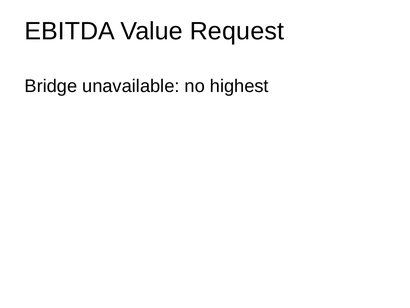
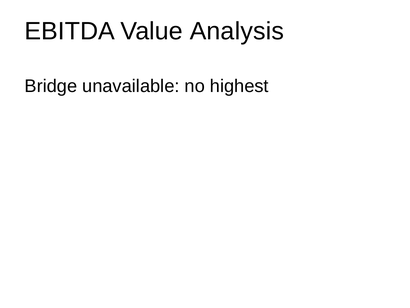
Request: Request -> Analysis
